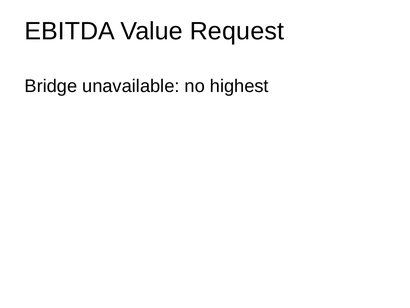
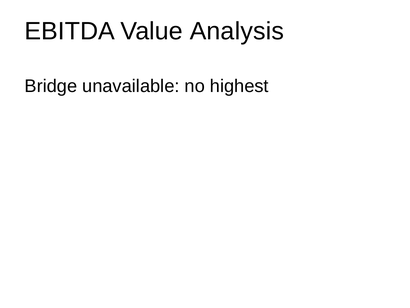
Request: Request -> Analysis
